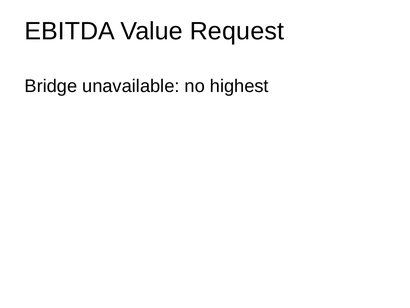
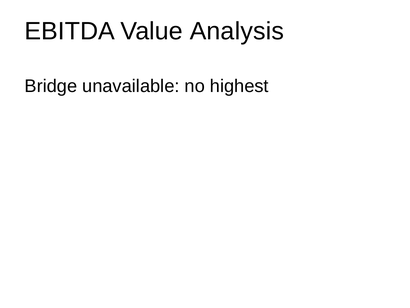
Request: Request -> Analysis
